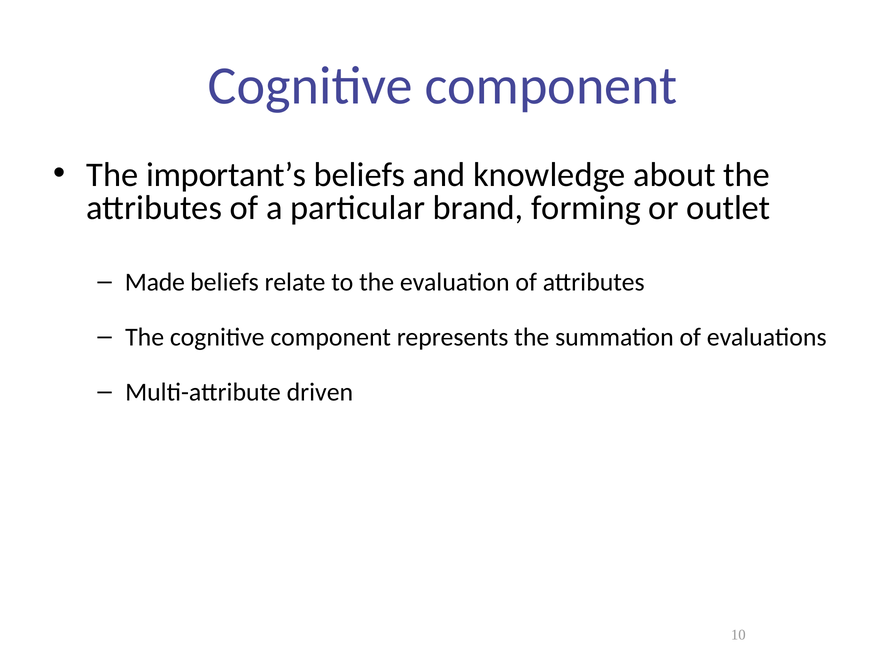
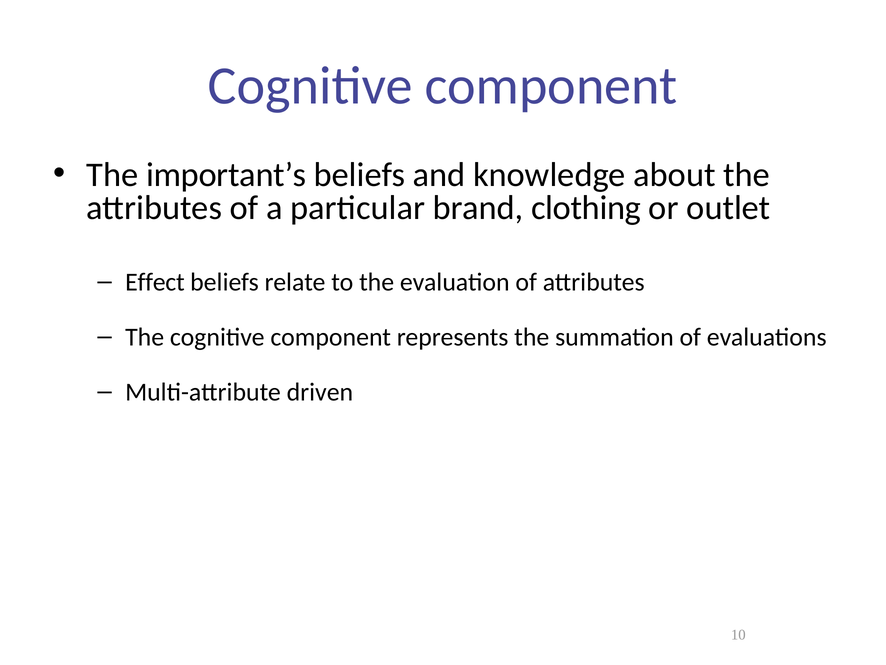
forming: forming -> clothing
Made: Made -> Effect
